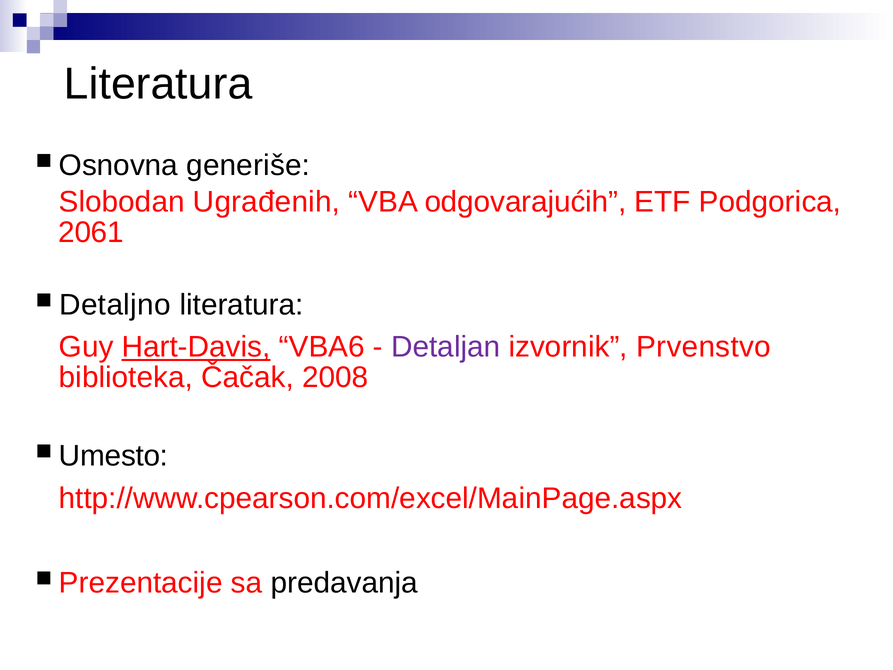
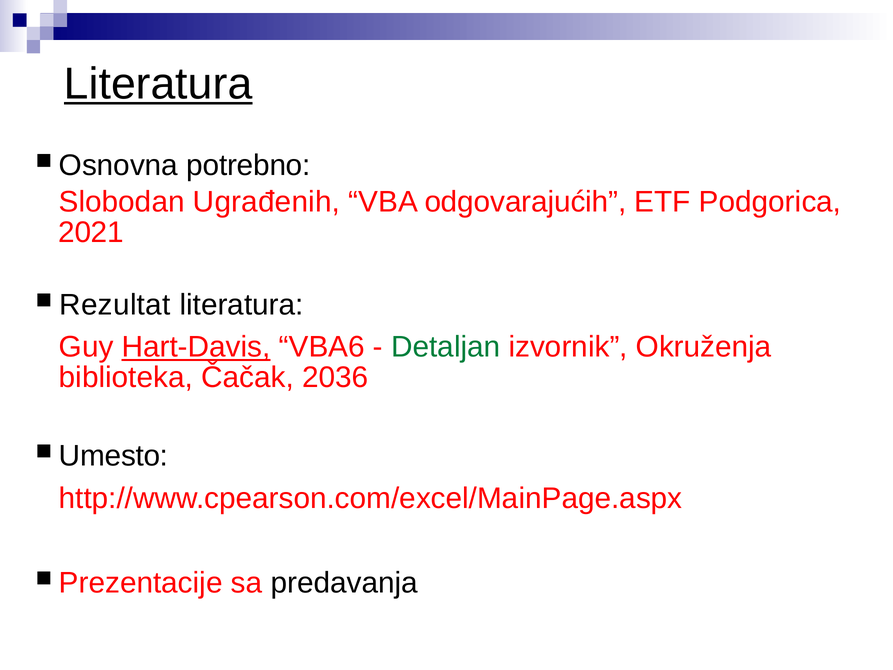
Literatura at (158, 84) underline: none -> present
generiše: generiše -> potrebno
2061: 2061 -> 2021
Detaljno: Detaljno -> Rezultat
Detaljan colour: purple -> green
Prvenstvo: Prvenstvo -> Okruženja
2008: 2008 -> 2036
